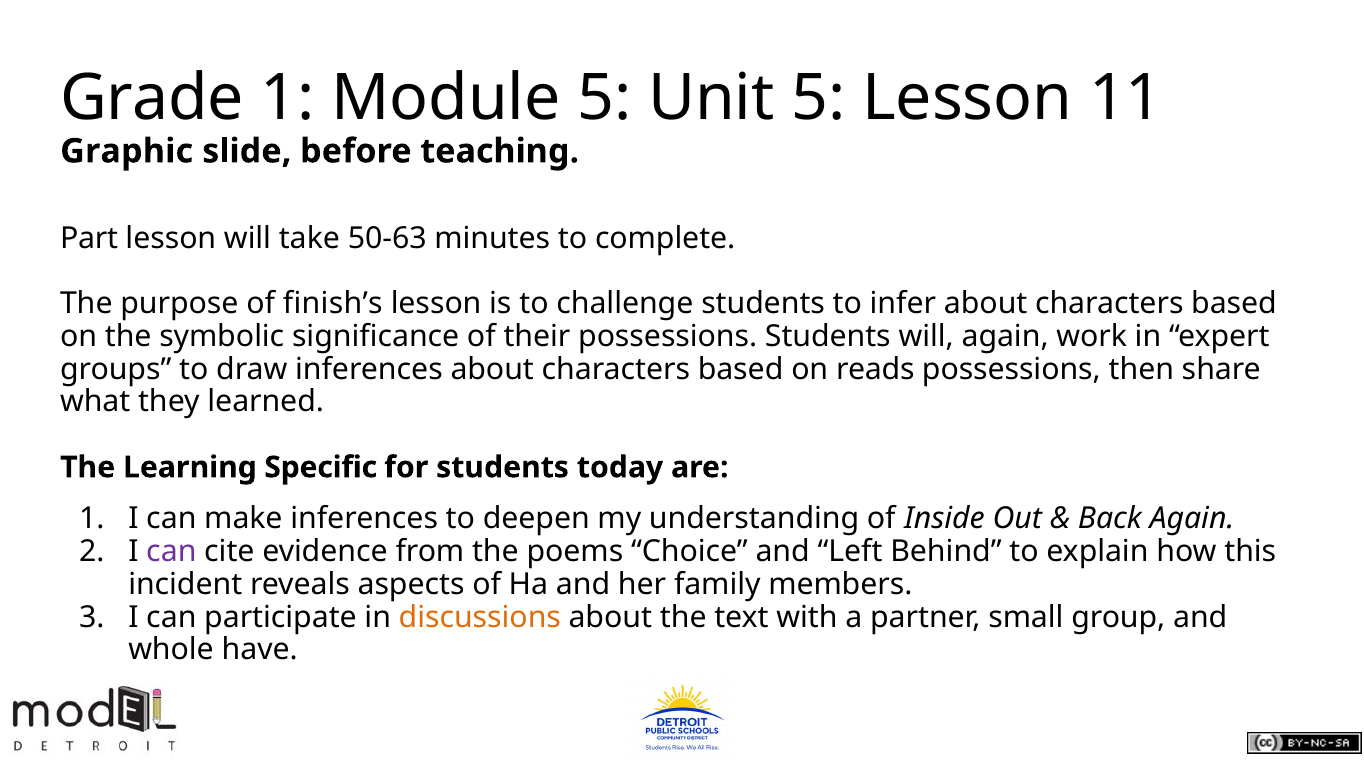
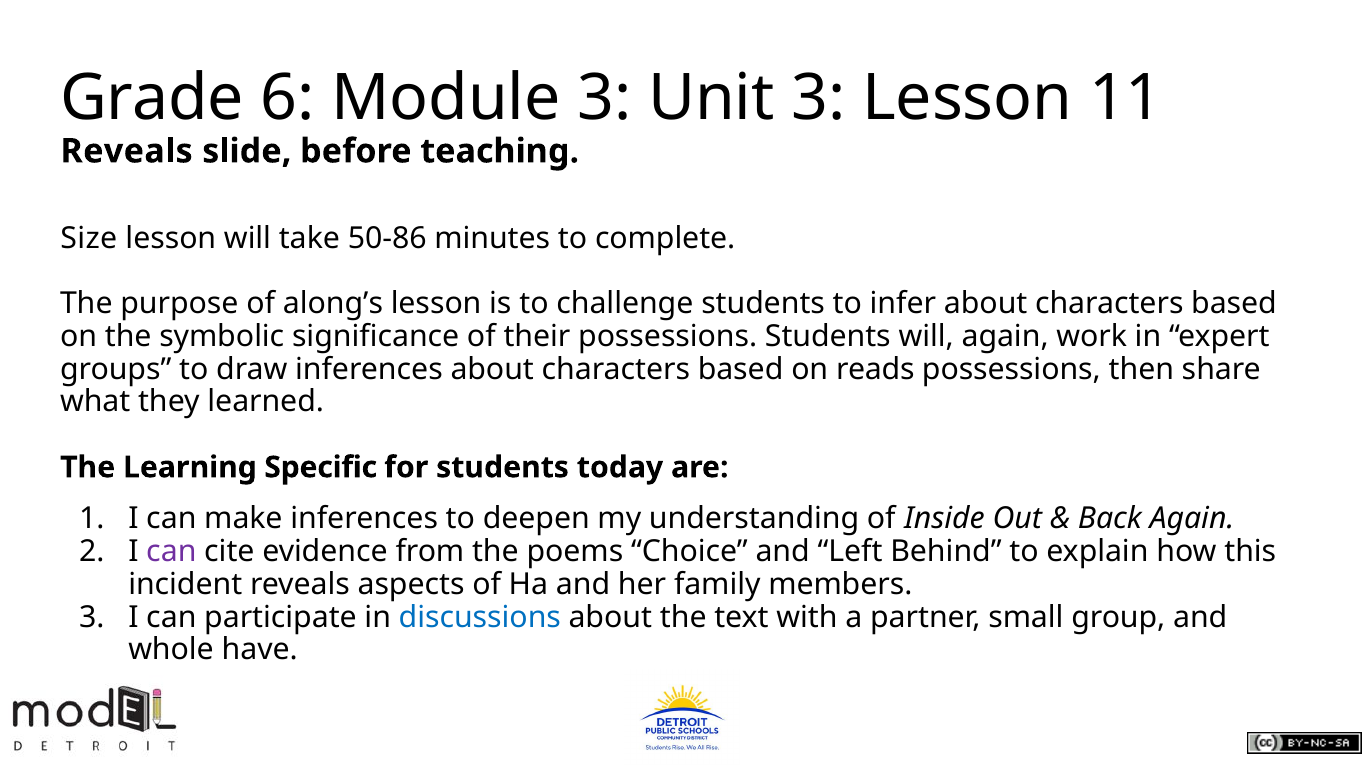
Grade 1: 1 -> 6
Module 5: 5 -> 3
Unit 5: 5 -> 3
Graphic at (127, 151): Graphic -> Reveals
Part: Part -> Size
50-63: 50-63 -> 50-86
finish’s: finish’s -> along’s
discussions colour: orange -> blue
